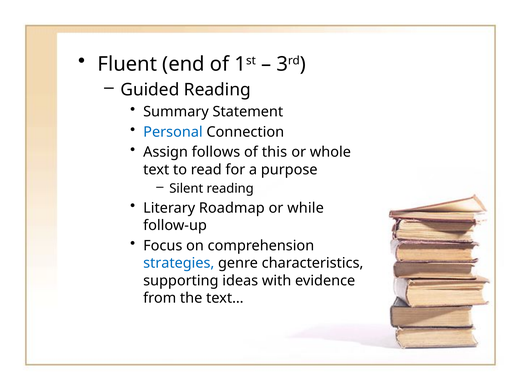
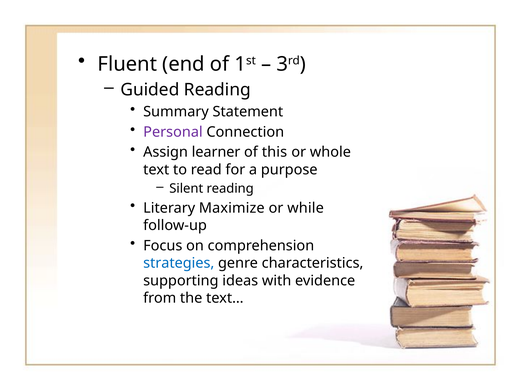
Personal colour: blue -> purple
follows: follows -> learner
Roadmap: Roadmap -> Maximize
